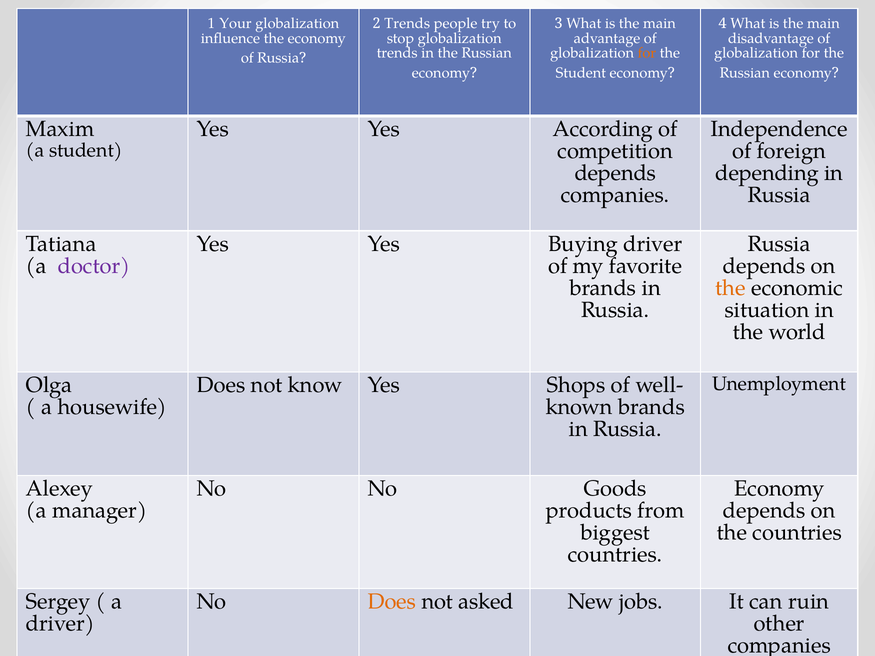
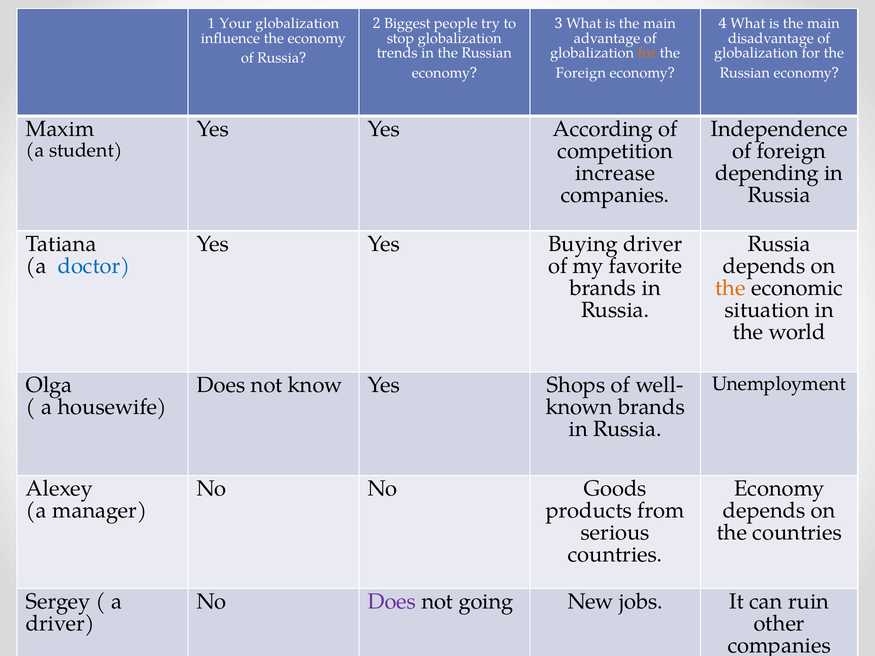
2 Trends: Trends -> Biggest
Student at (581, 73): Student -> Foreign
depends at (615, 173): depends -> increase
doctor colour: purple -> blue
biggest: biggest -> serious
Does at (392, 602) colour: orange -> purple
asked: asked -> going
